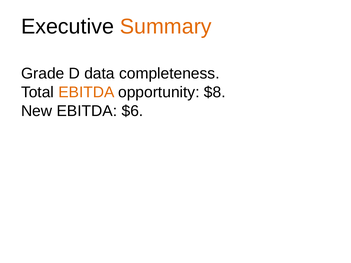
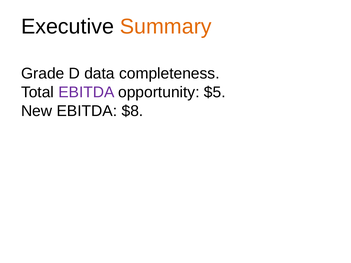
EBITDA at (86, 92) colour: orange -> purple
$8: $8 -> $5
$6: $6 -> $8
